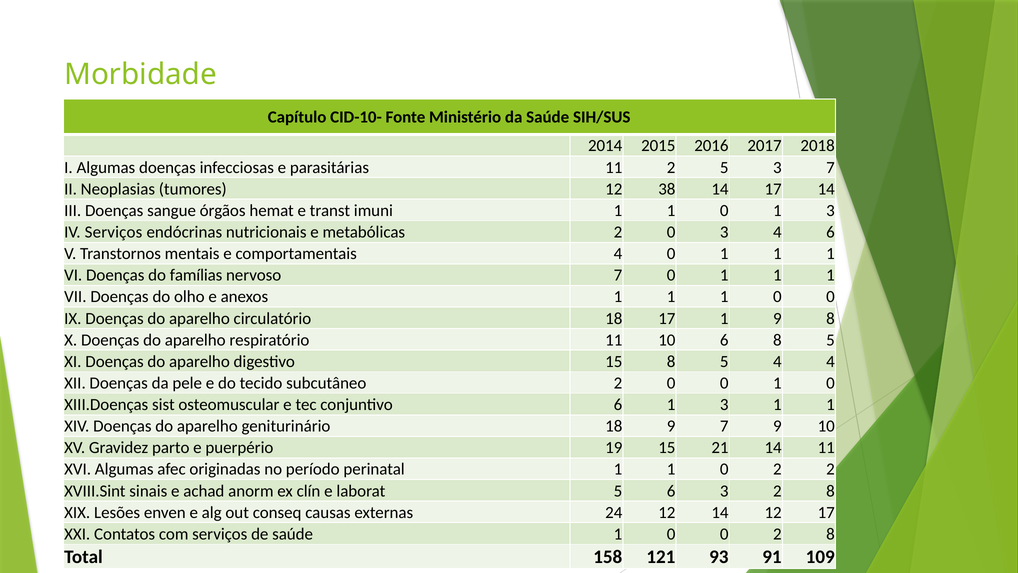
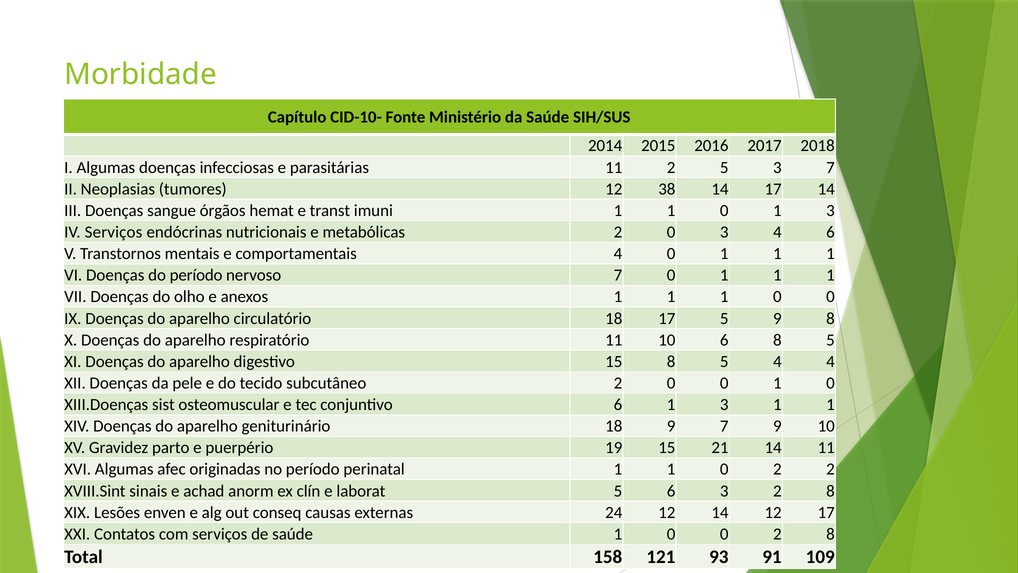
do famílias: famílias -> período
17 1: 1 -> 5
